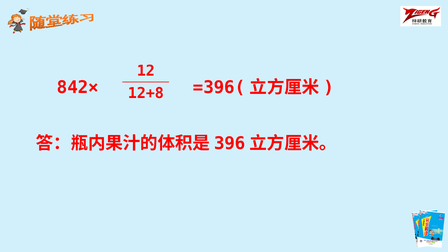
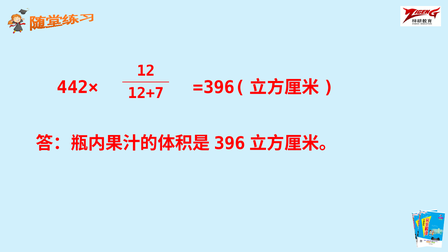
842×: 842× -> 442×
12+8: 12+8 -> 12+7
